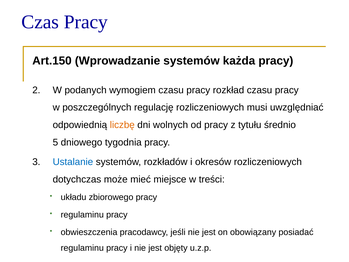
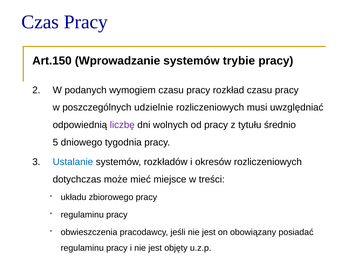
każda: każda -> trybie
regulację: regulację -> udzielnie
liczbę colour: orange -> purple
